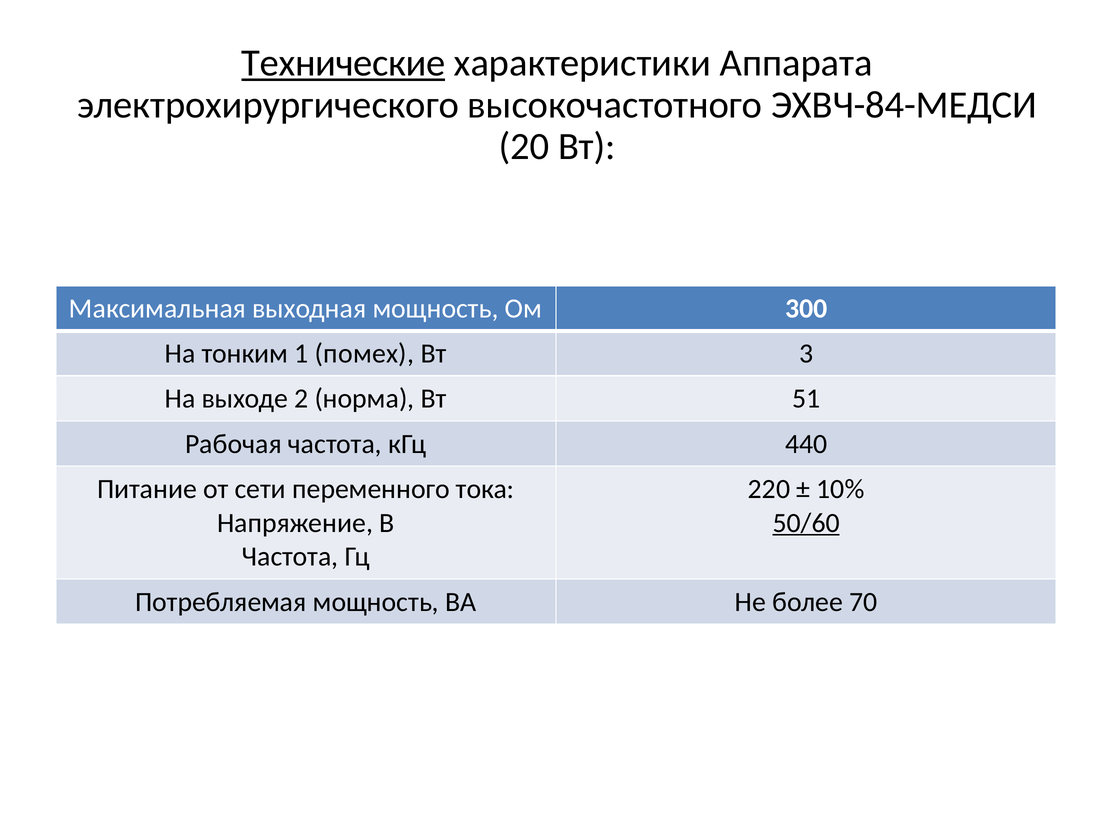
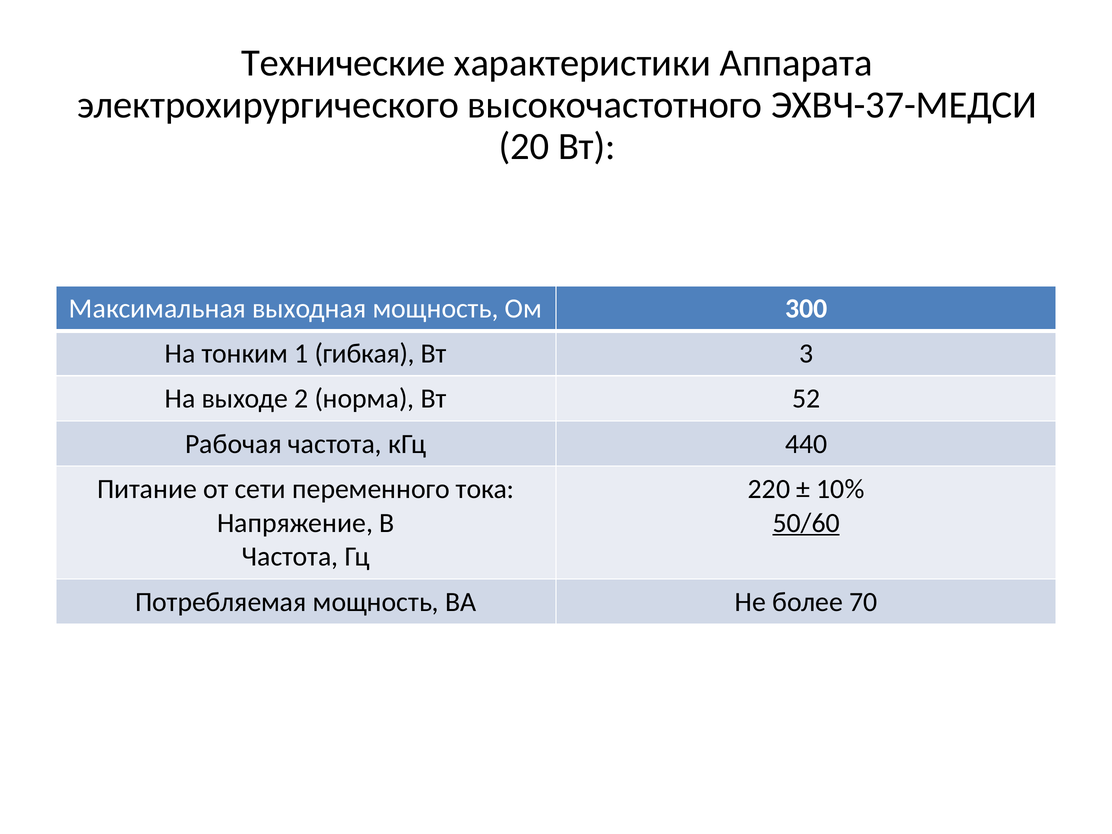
Технические underline: present -> none
ЭХВЧ-84-МЕДСИ: ЭХВЧ-84-МЕДСИ -> ЭХВЧ-37-МЕДСИ
помех: помех -> гибкая
51: 51 -> 52
